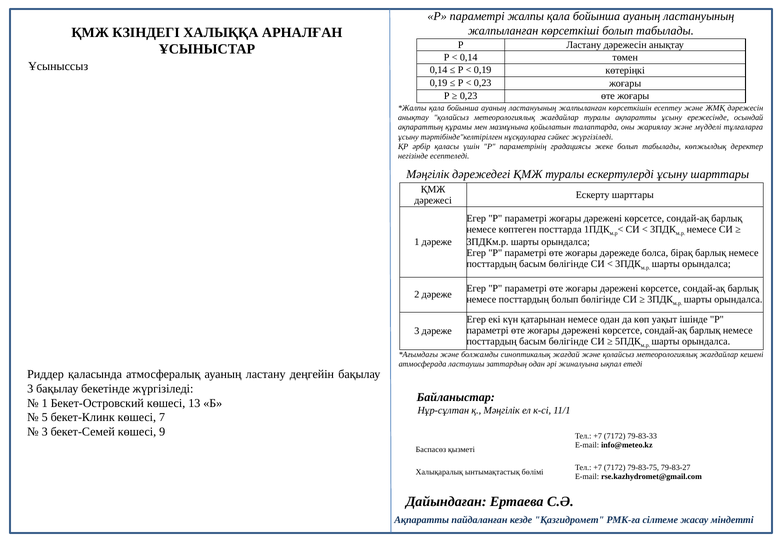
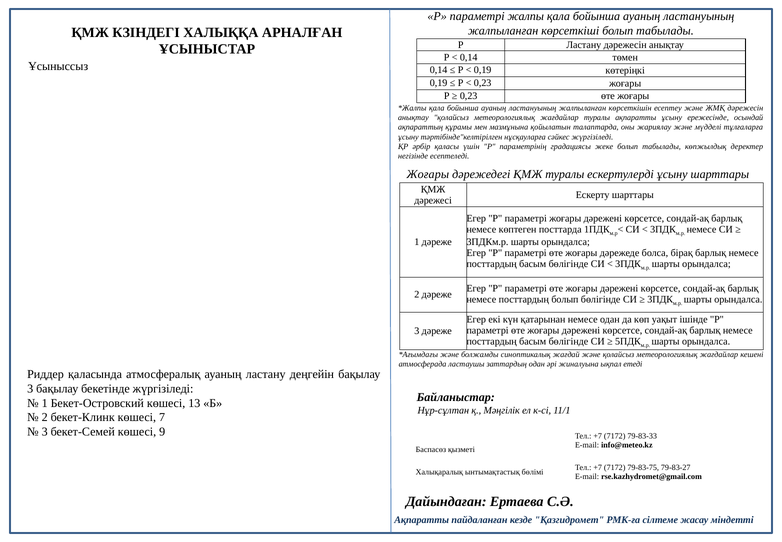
Мәңгілік at (428, 174): Мәңгілік -> Жоғары
5 at (45, 417): 5 -> 2
